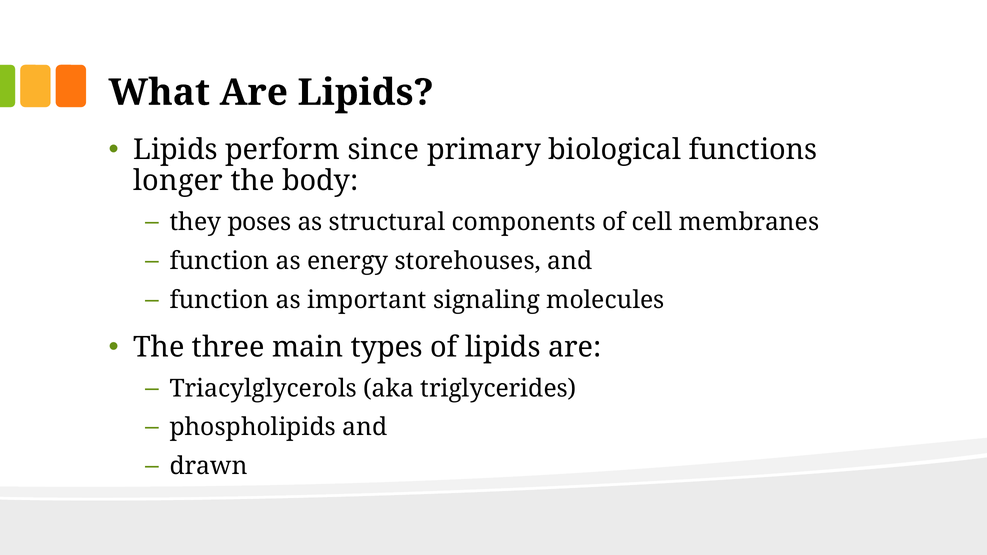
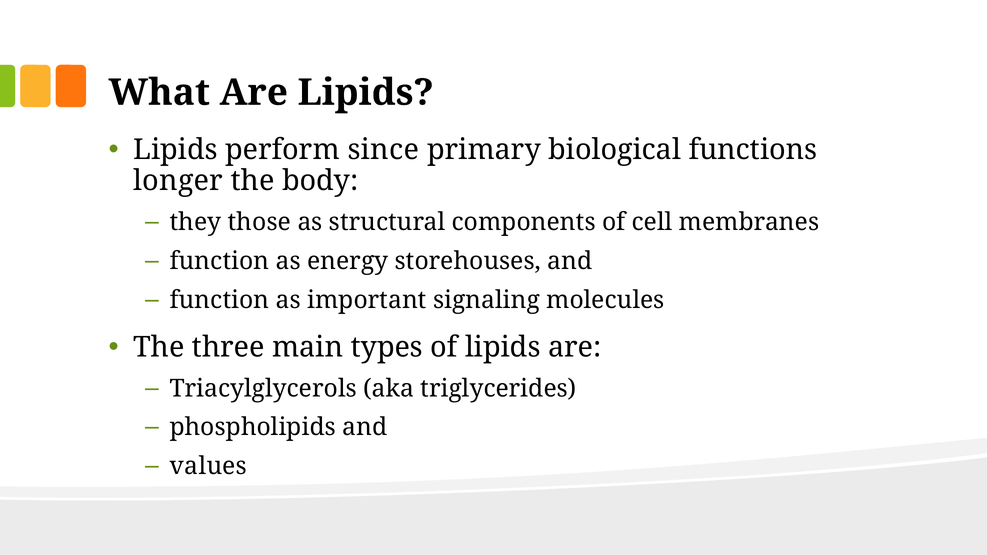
poses: poses -> those
drawn: drawn -> values
